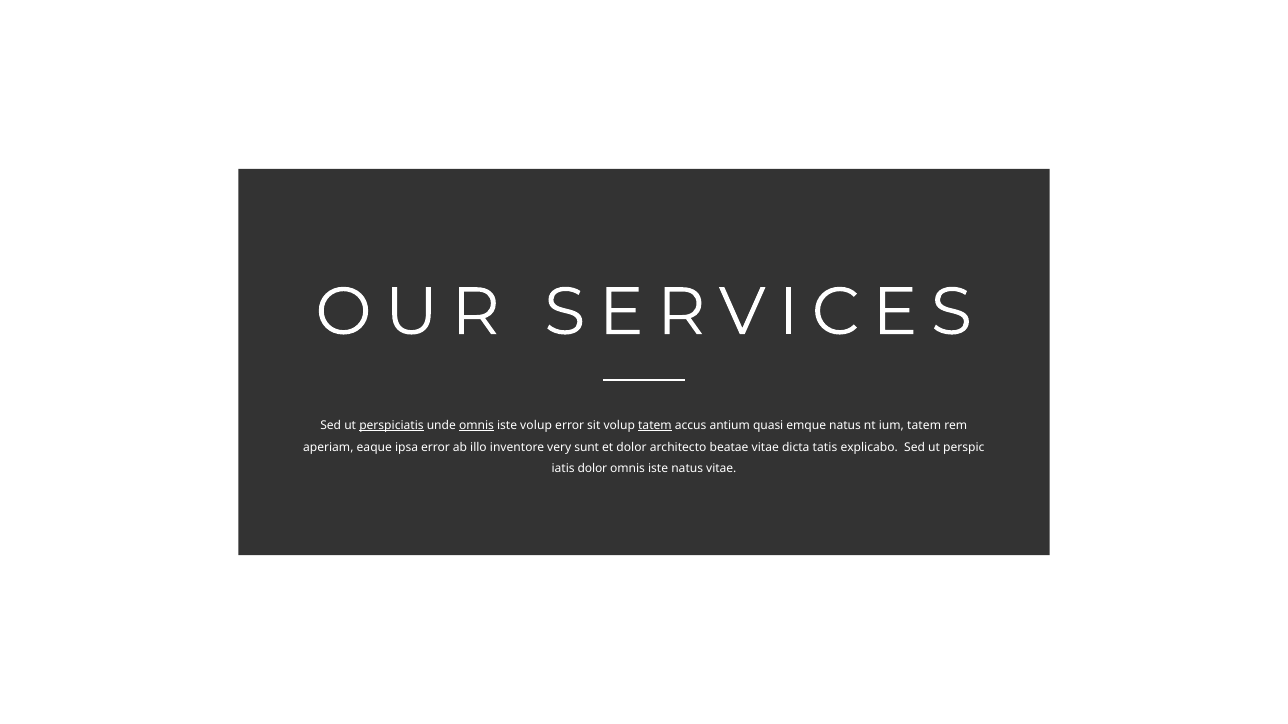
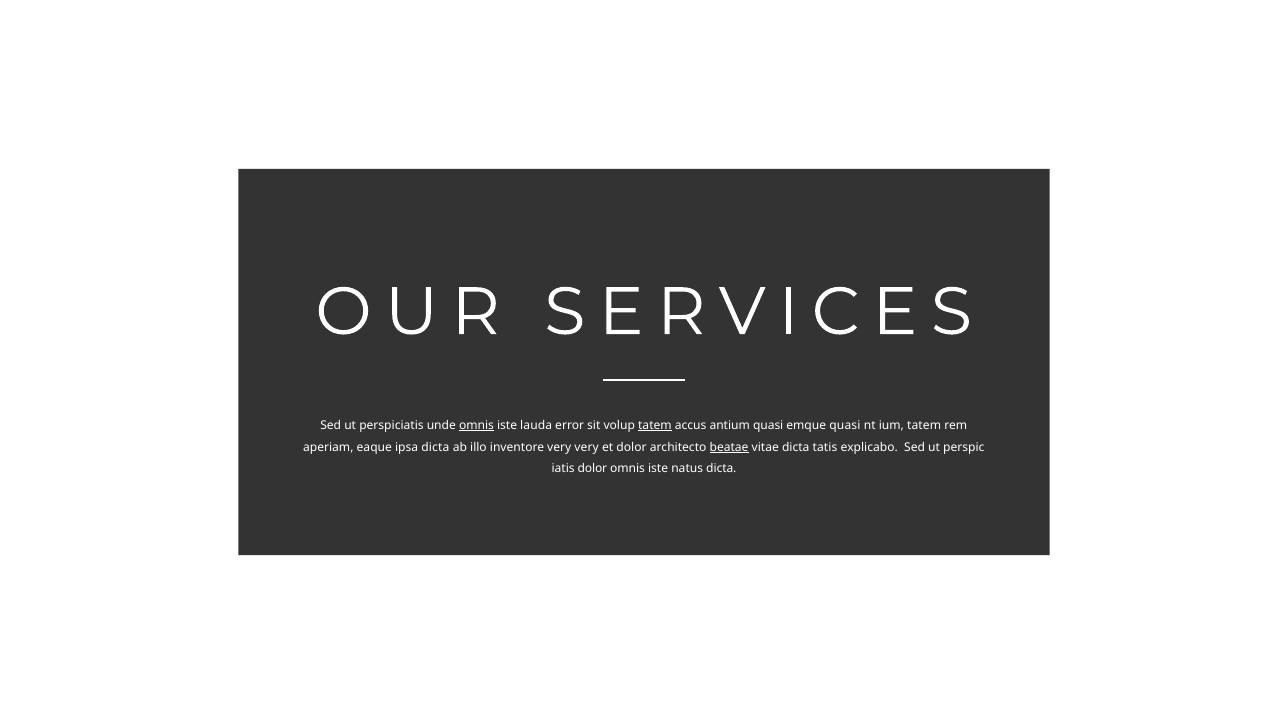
perspiciatis underline: present -> none
iste volup: volup -> lauda
emque natus: natus -> quasi
ipsa error: error -> dicta
very sunt: sunt -> very
beatae underline: none -> present
natus vitae: vitae -> dicta
